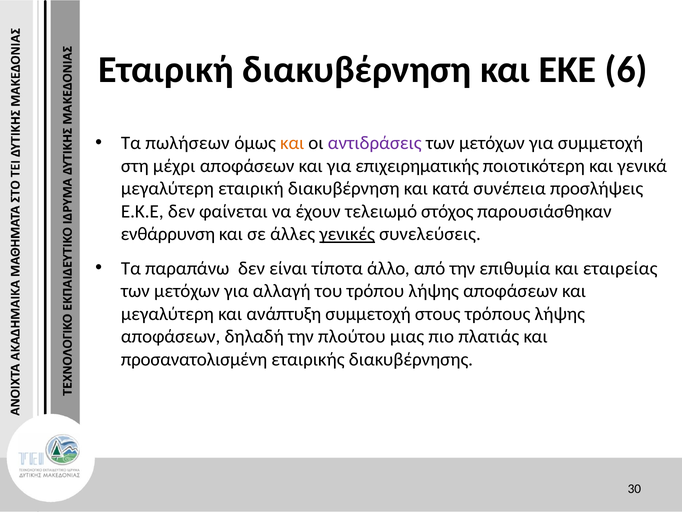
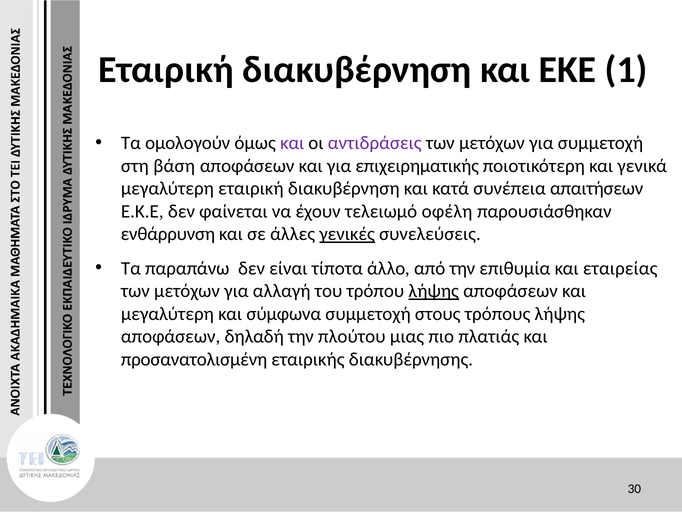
6: 6 -> 1
πωλήσεων: πωλήσεων -> ομολογούν
και at (292, 143) colour: orange -> purple
μέχρι: μέχρι -> βάση
προσλήψεις: προσλήψεις -> απαιτήσεων
στόχος: στόχος -> οφέλη
λήψης at (434, 291) underline: none -> present
ανάπτυξη: ανάπτυξη -> σύμφωνα
